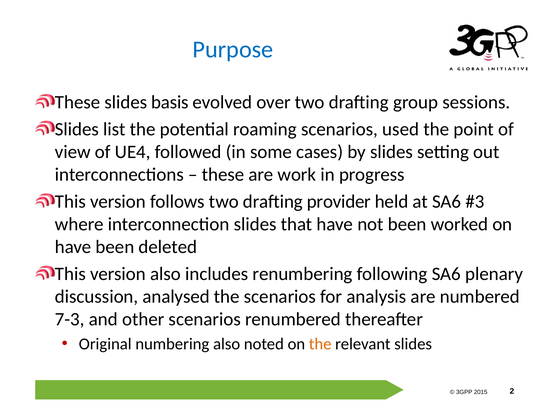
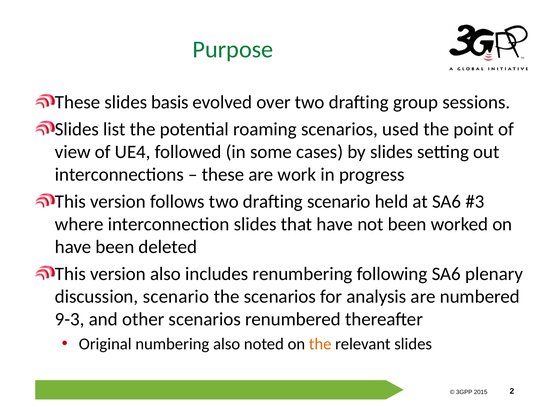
Purpose colour: blue -> green
provider at (339, 202): provider -> scenario
discussion analysed: analysed -> scenario
7-3: 7-3 -> 9-3
